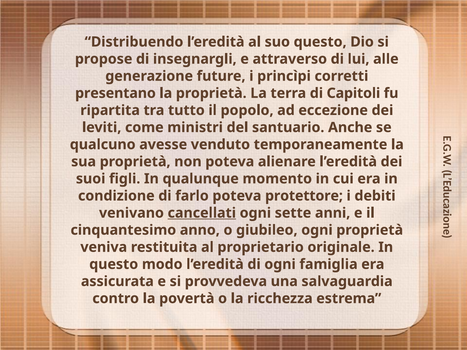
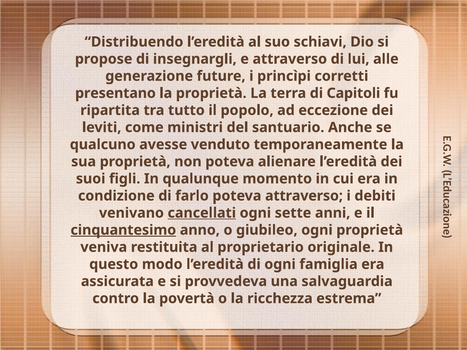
suo questo: questo -> schiavi
poteva protettore: protettore -> attraverso
cinquantesimo underline: none -> present
